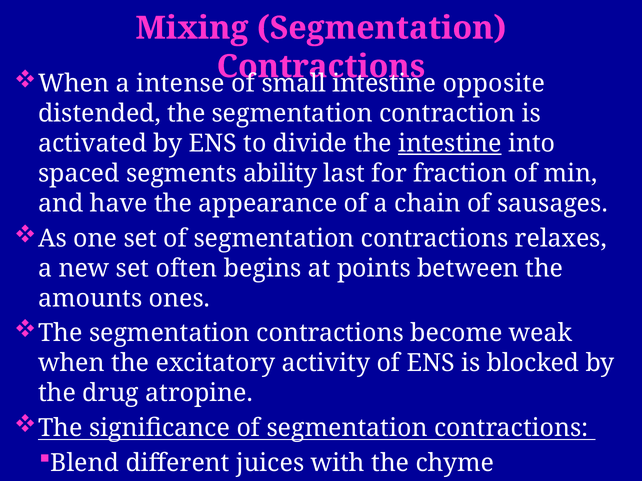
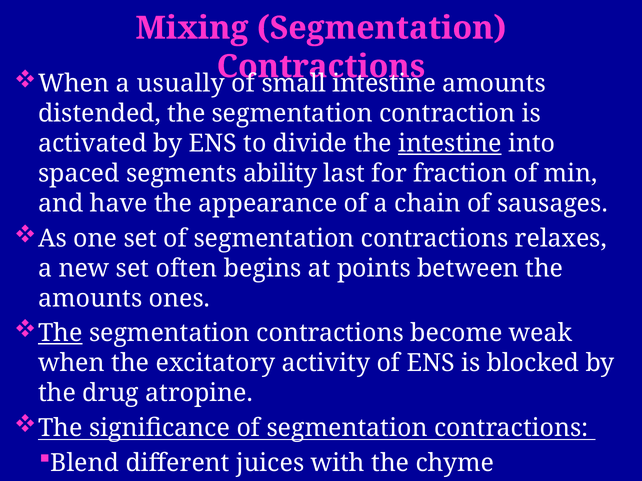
intense: intense -> usually
opposite at (494, 84): opposite -> amounts
The at (60, 334) underline: none -> present
